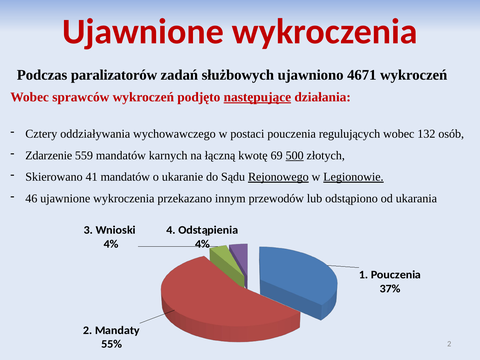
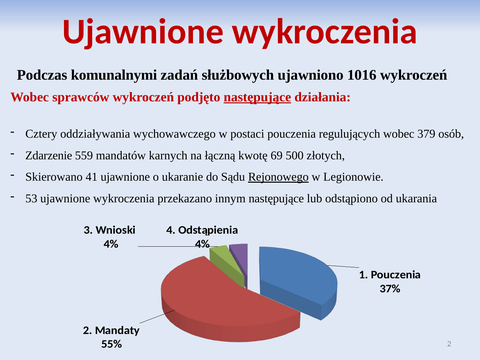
paralizatorów: paralizatorów -> komunalnymi
4671: 4671 -> 1016
132: 132 -> 379
500 underline: present -> none
41 mandatów: mandatów -> ujawnione
Legionowie underline: present -> none
46: 46 -> 53
innym przewodów: przewodów -> następujące
